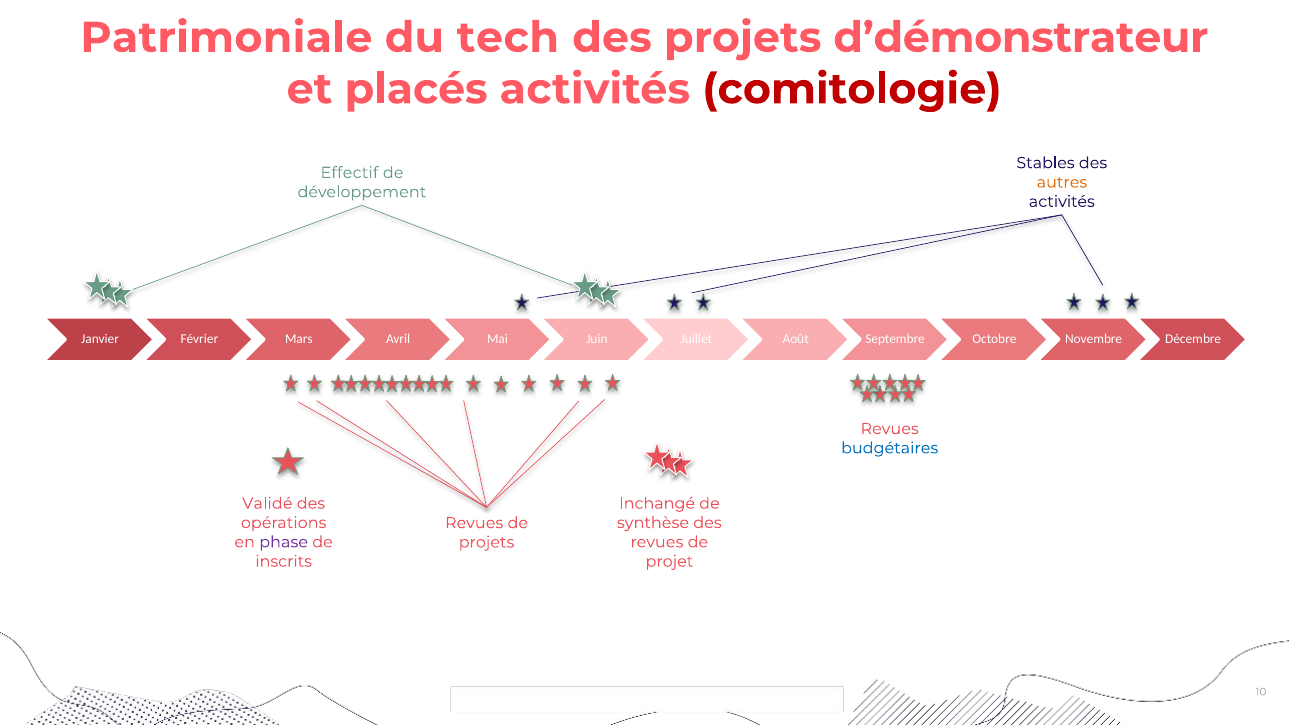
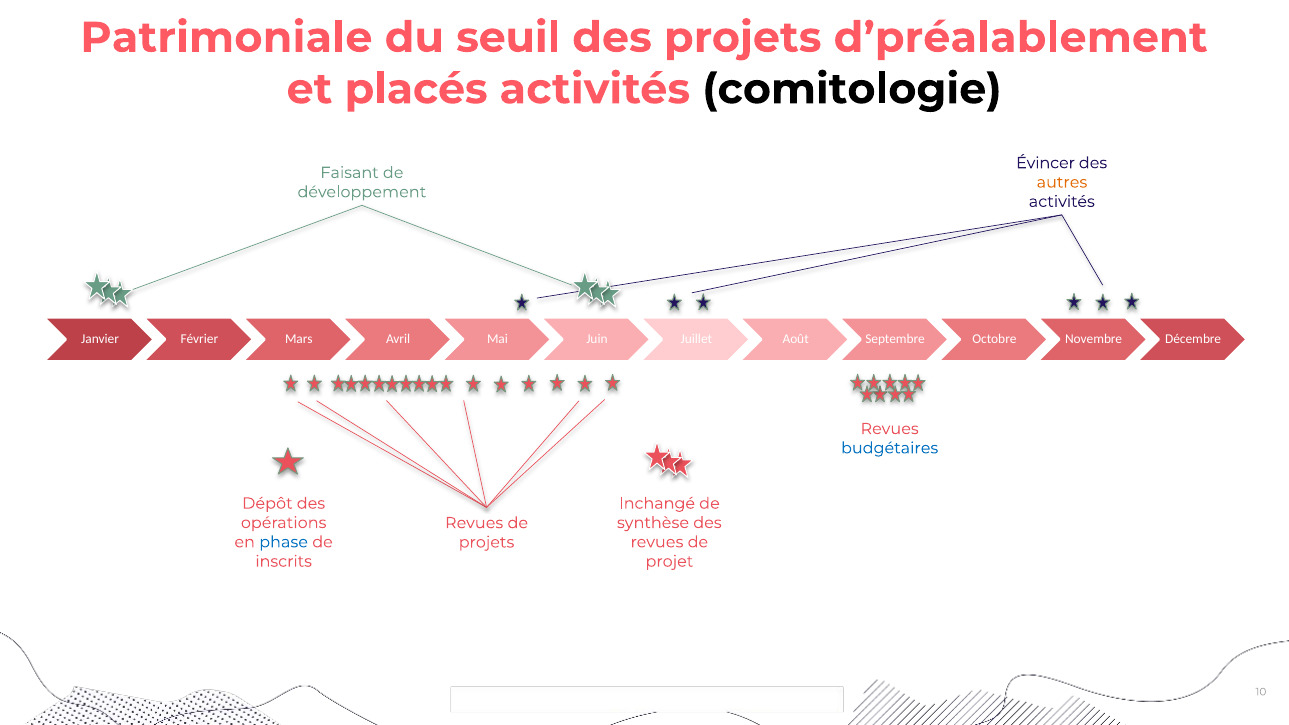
tech: tech -> seuil
d’démonstrateur: d’démonstrateur -> d’préalablement
comitologie colour: red -> black
Stables: Stables -> Évincer
Effectif: Effectif -> Faisant
Validé: Validé -> Dépôt
phase colour: purple -> blue
